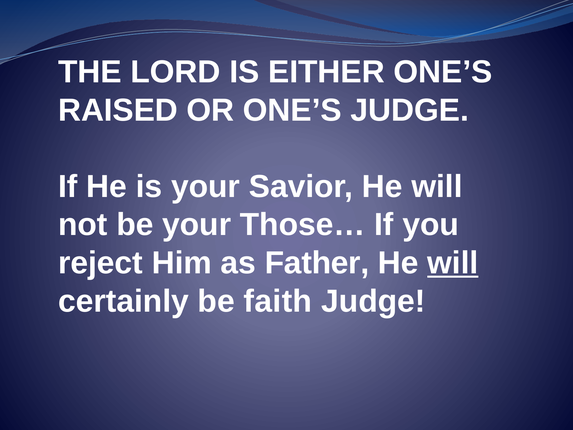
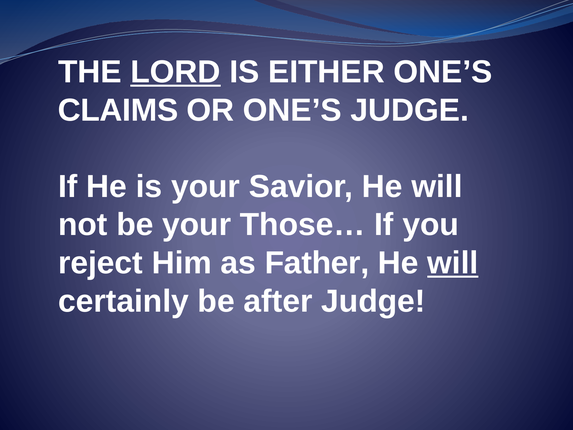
LORD underline: none -> present
RAISED: RAISED -> CLAIMS
faith: faith -> after
